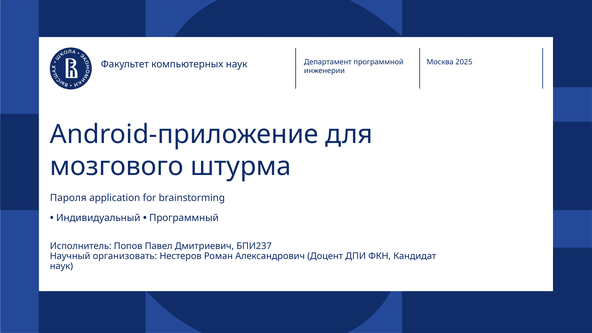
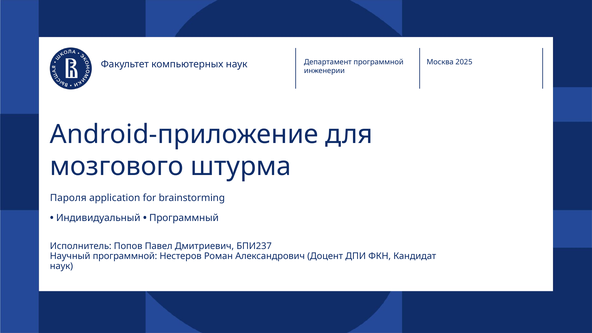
Научный организовать: организовать -> программной
